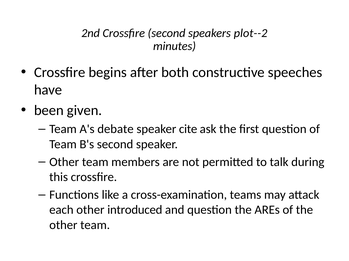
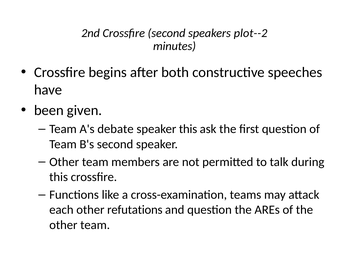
speaker cite: cite -> this
introduced: introduced -> refutations
